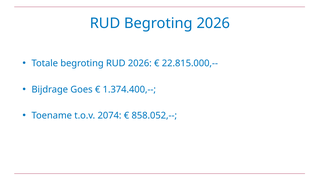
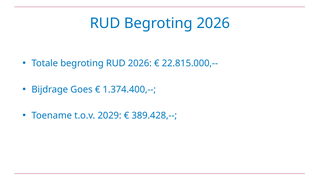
2074: 2074 -> 2029
858.052,--: 858.052,-- -> 389.428,--
